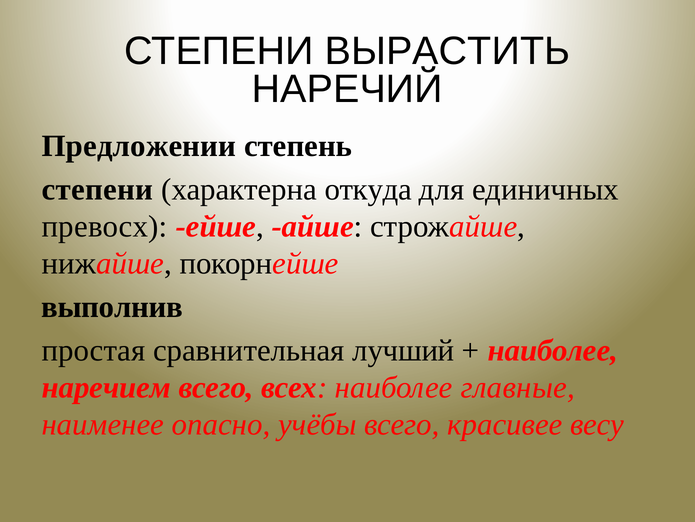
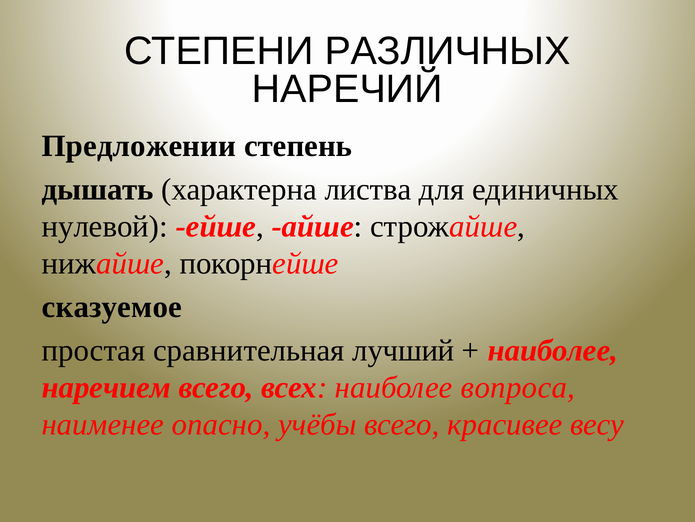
ВЫРАСТИТЬ: ВЫРАСТИТЬ -> РАЗЛИЧНЫХ
степени at (97, 189): степени -> дышать
откуда: откуда -> листва
превосх: превосх -> нулевой
выполнив: выполнив -> сказуемое
главные: главные -> вопроса
